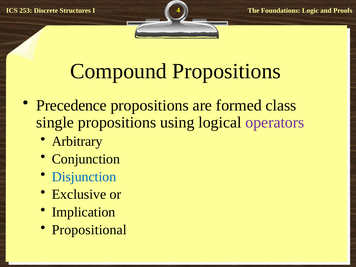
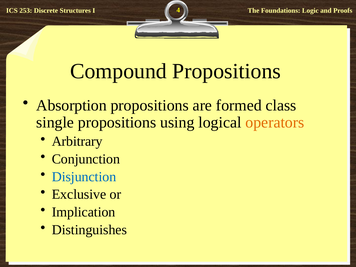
Precedence: Precedence -> Absorption
operators colour: purple -> orange
Propositional: Propositional -> Distinguishes
